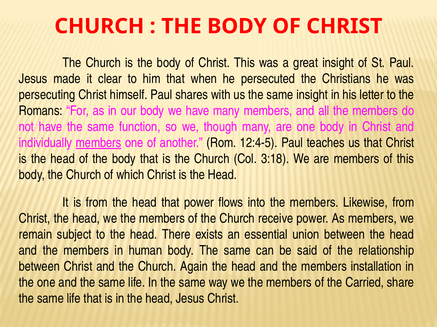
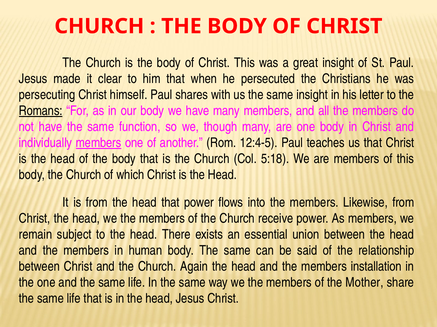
Romans underline: none -> present
3:18: 3:18 -> 5:18
Carried: Carried -> Mother
